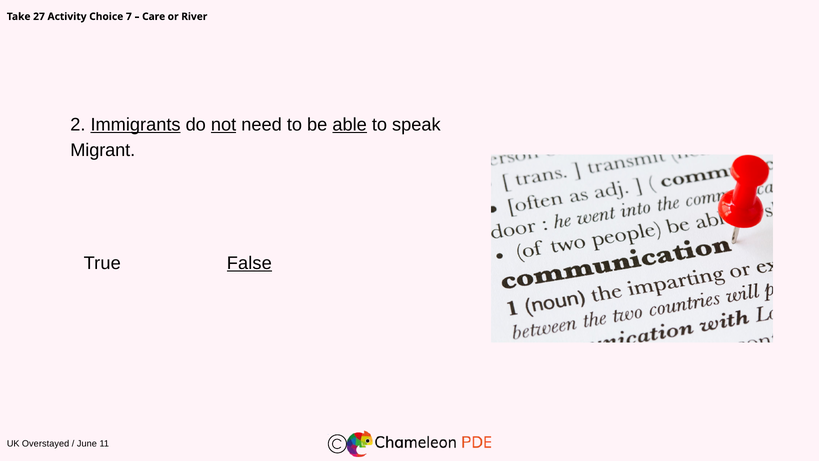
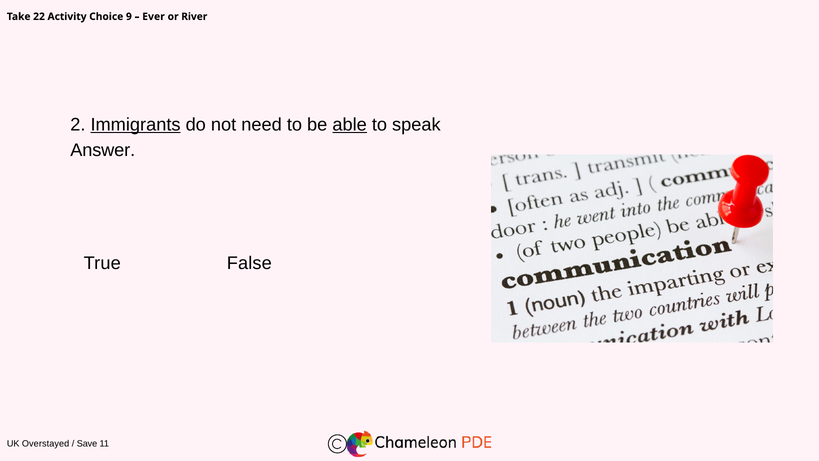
27: 27 -> 22
7: 7 -> 9
Care: Care -> Ever
not underline: present -> none
Migrant: Migrant -> Answer
False underline: present -> none
June: June -> Save
